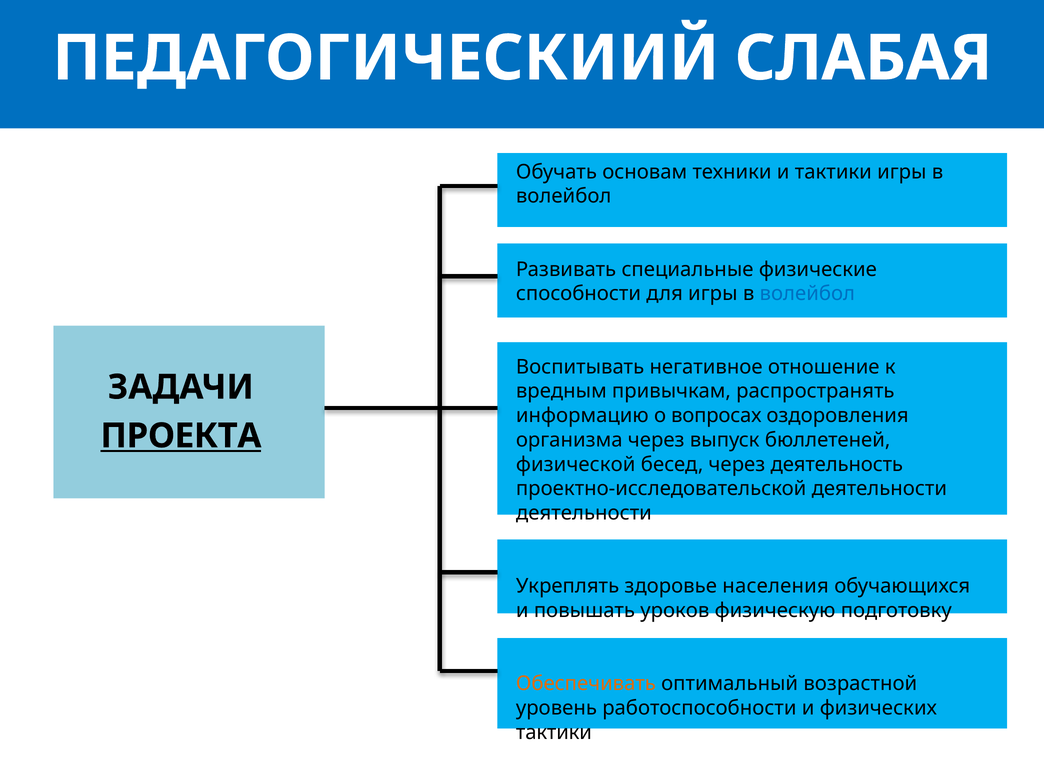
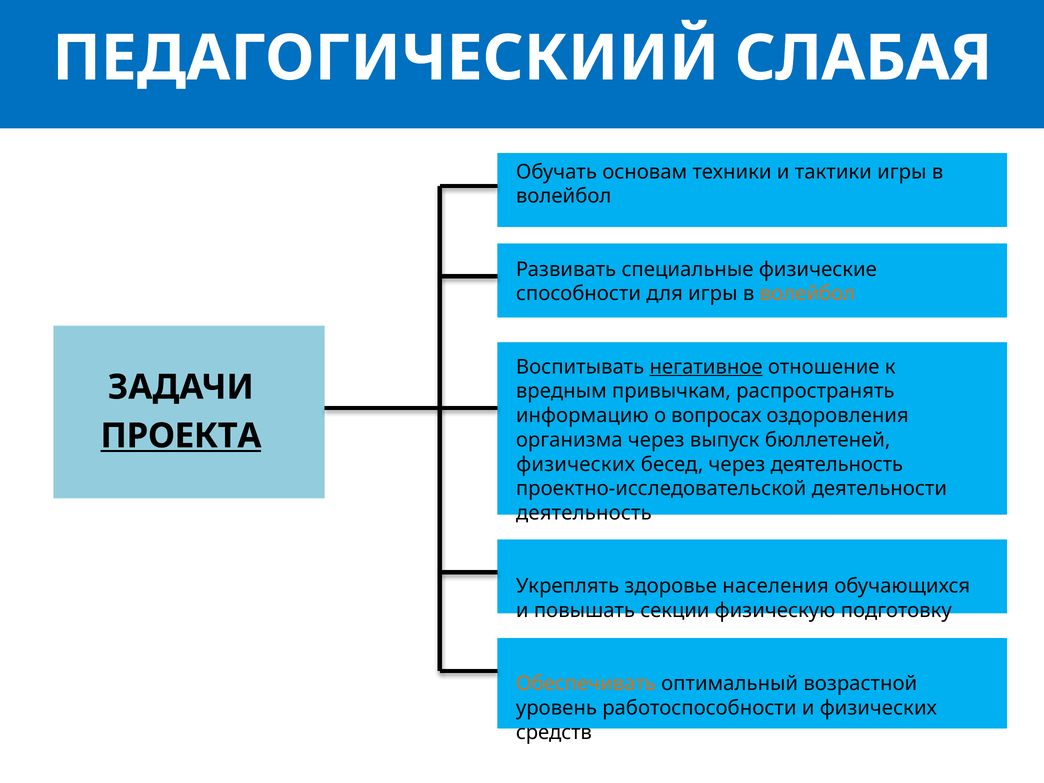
волейбол at (807, 294) colour: blue -> orange
негативное underline: none -> present
физической at (576, 464): физической -> физических
деятельности at (584, 513): деятельности -> деятельность
уроков: уроков -> секции
тактики at (554, 732): тактики -> средств
